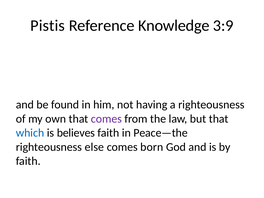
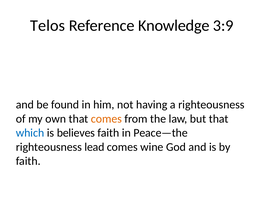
Pistis: Pistis -> Telos
comes at (106, 119) colour: purple -> orange
else: else -> lead
born: born -> wine
